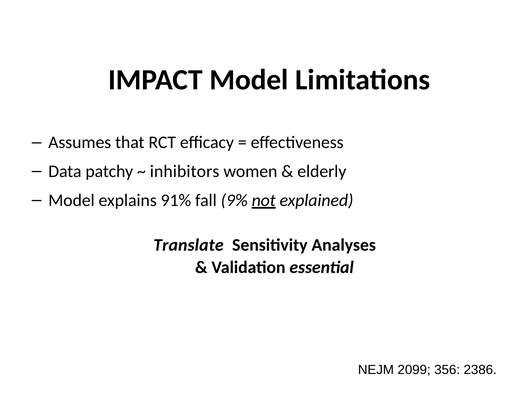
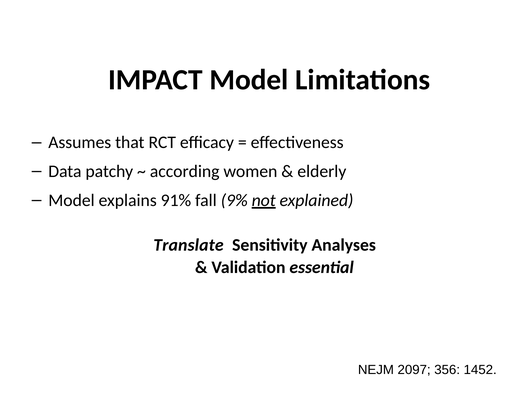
inhibitors: inhibitors -> according
2099: 2099 -> 2097
2386: 2386 -> 1452
